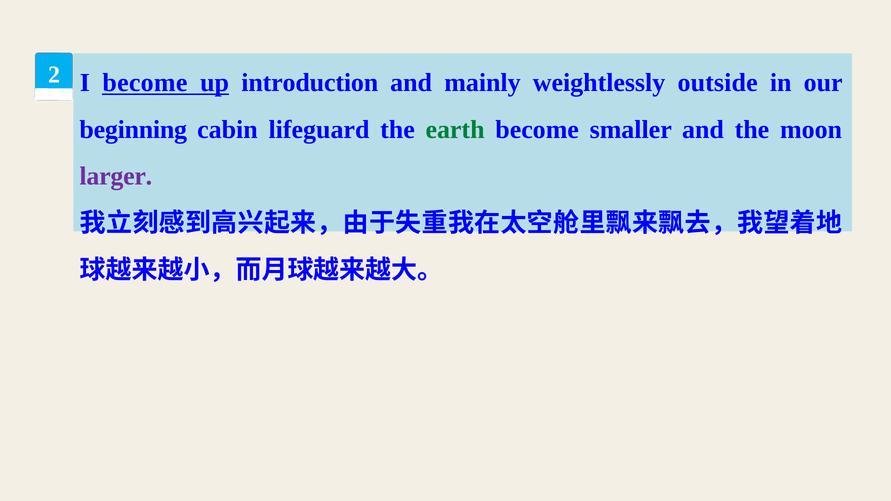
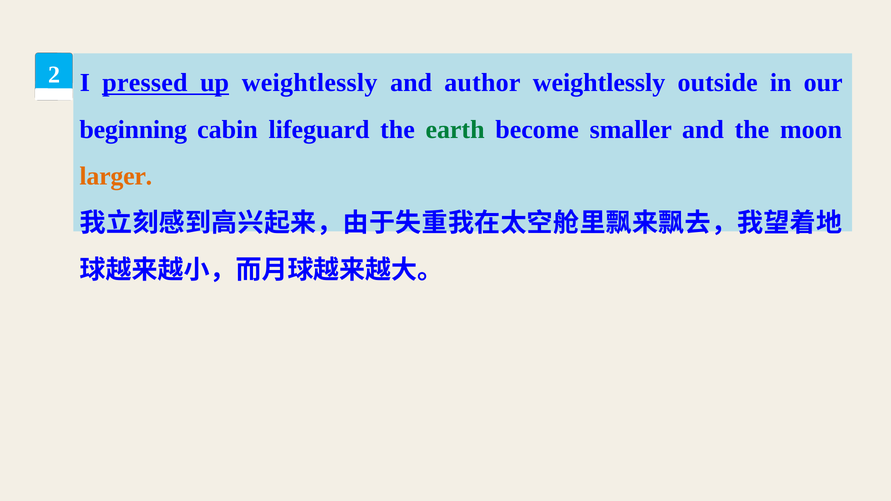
I become: become -> pressed
up introduction: introduction -> weightlessly
mainly: mainly -> author
larger colour: purple -> orange
